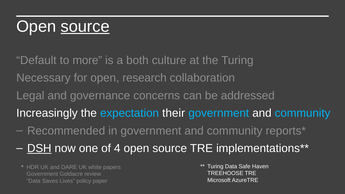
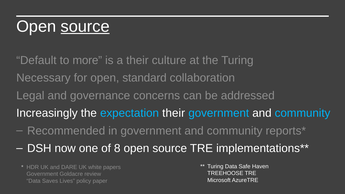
a both: both -> their
research: research -> standard
DSH underline: present -> none
4: 4 -> 8
